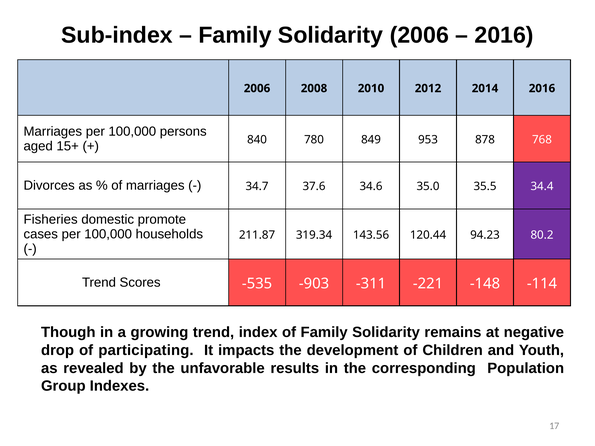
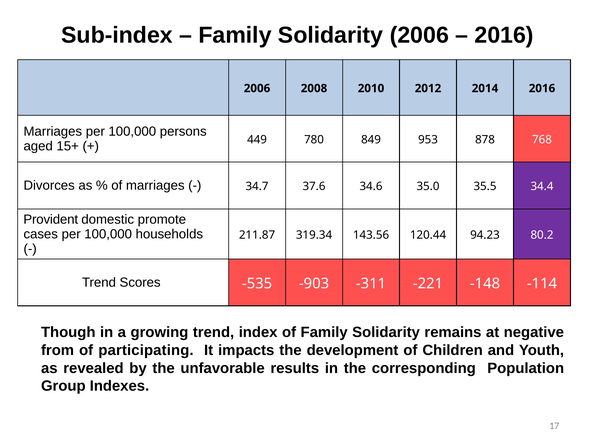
840: 840 -> 449
Fisheries: Fisheries -> Provident
drop: drop -> from
